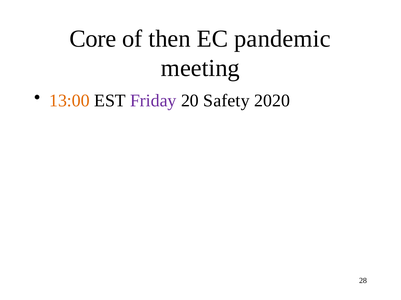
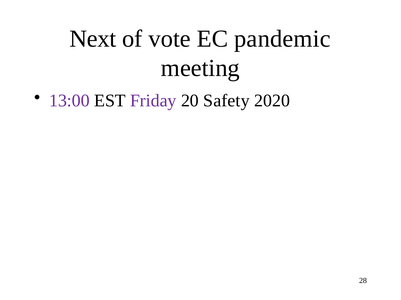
Core: Core -> Next
then: then -> vote
13:00 colour: orange -> purple
